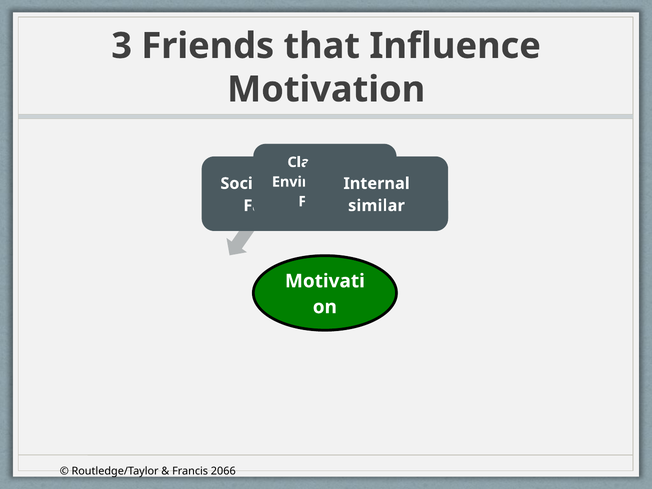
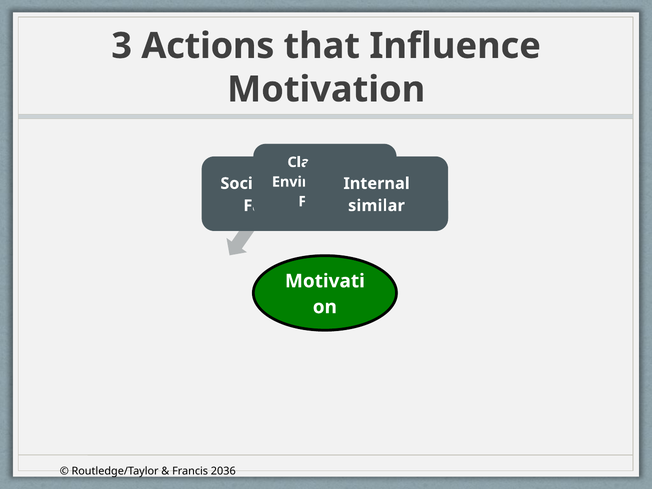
Friends: Friends -> Actions
2066: 2066 -> 2036
